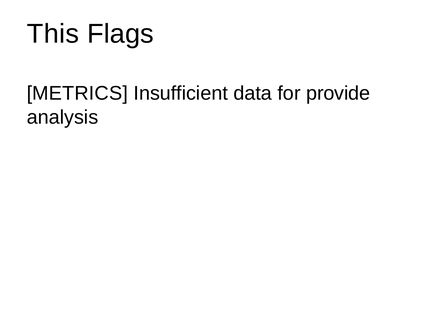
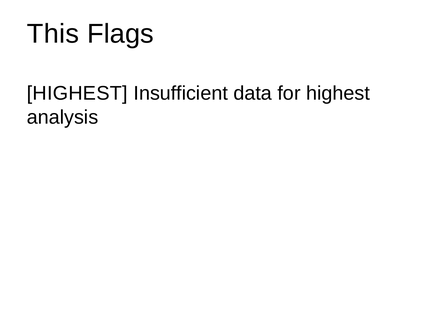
METRICS at (77, 94): METRICS -> HIGHEST
for provide: provide -> highest
